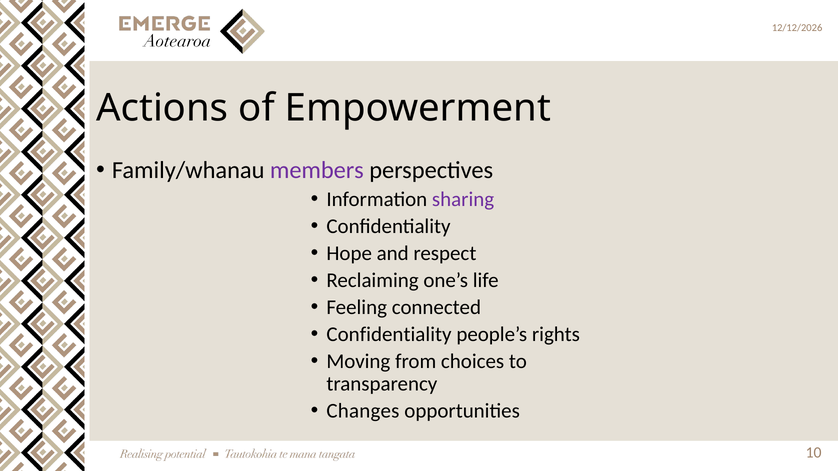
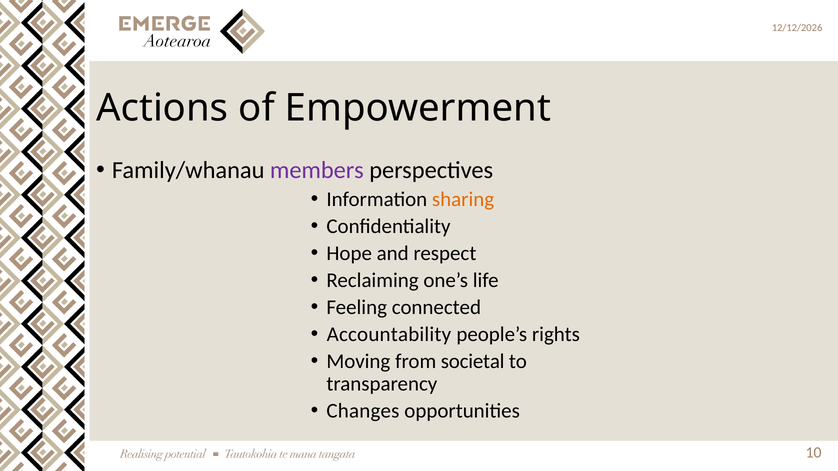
sharing colour: purple -> orange
Confidentiality at (389, 334): Confidentiality -> Accountability
choices: choices -> societal
